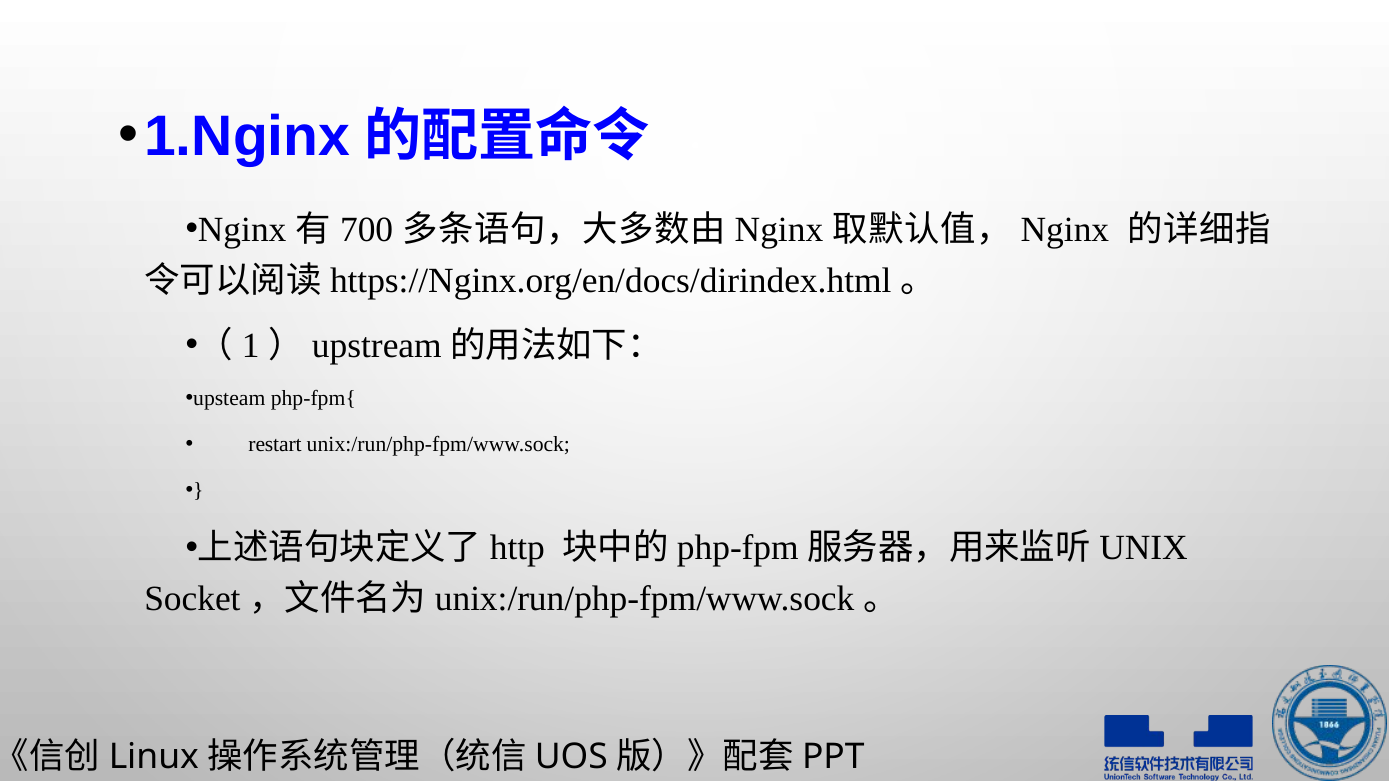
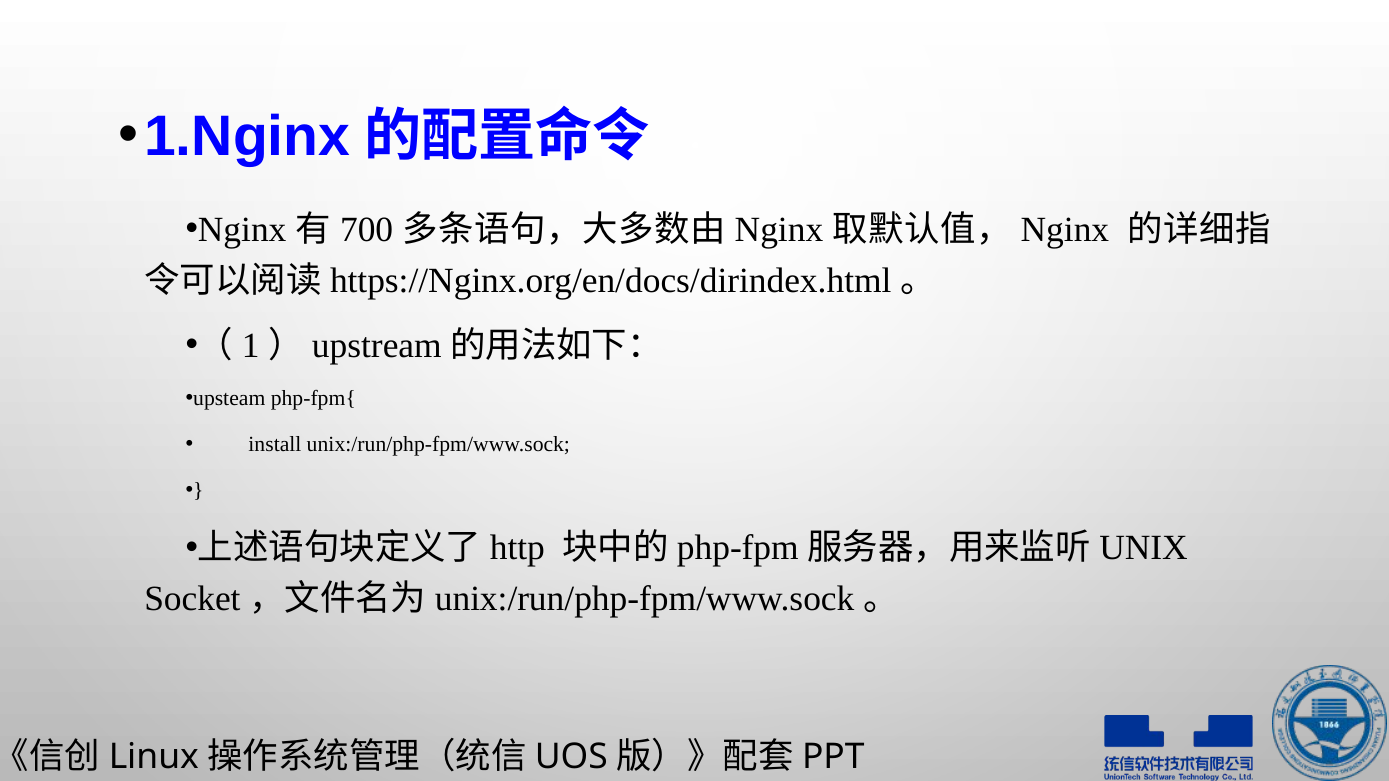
restart: restart -> install
